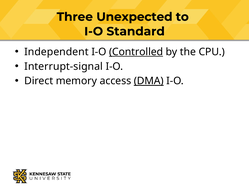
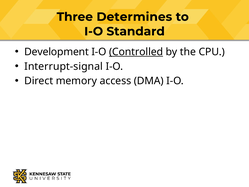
Unexpected: Unexpected -> Determines
Independent: Independent -> Development
DMA underline: present -> none
